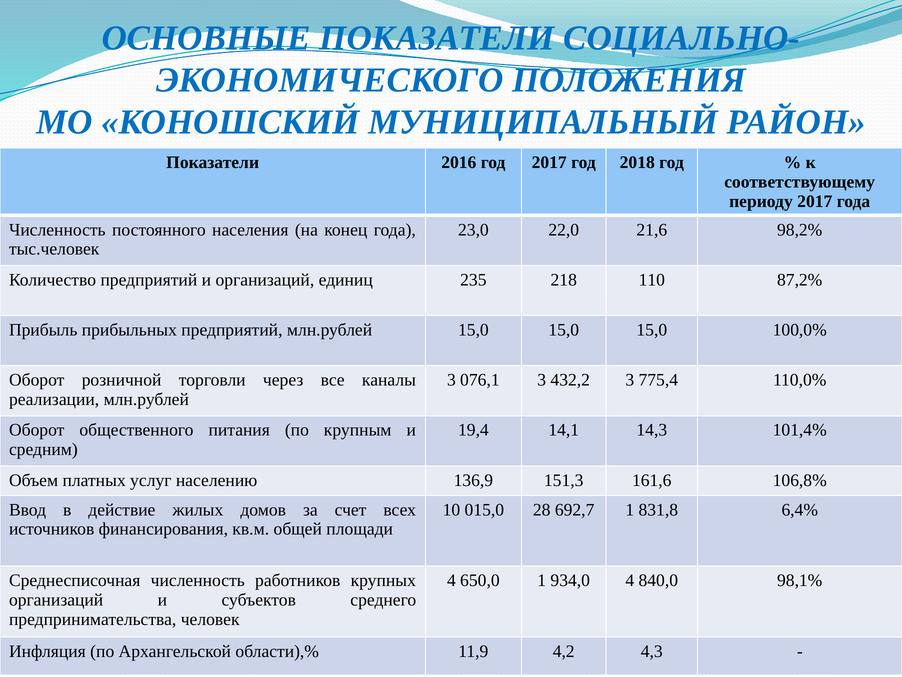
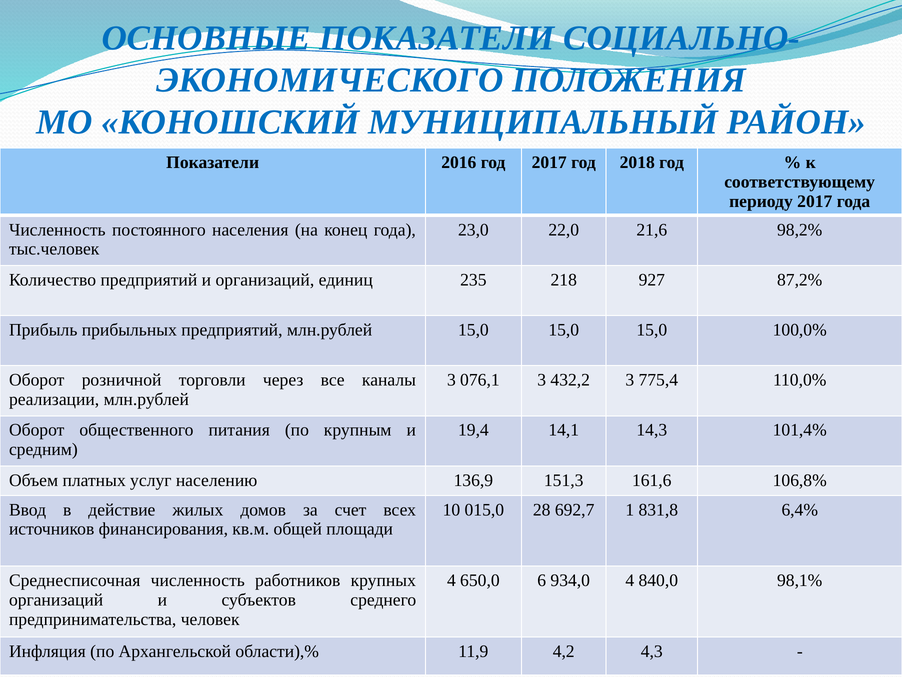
110: 110 -> 927
650,0 1: 1 -> 6
